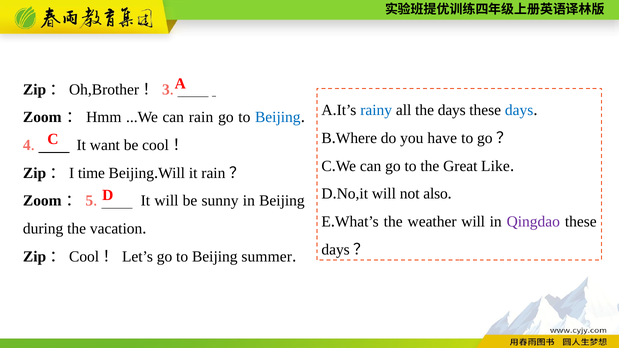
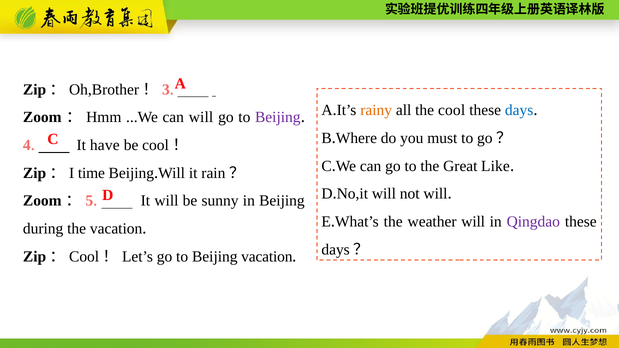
rainy colour: blue -> orange
the days: days -> cool
can rain: rain -> will
Beijing at (278, 117) colour: blue -> purple
have: have -> must
want: want -> have
not also: also -> will
Beijing summer: summer -> vacation
